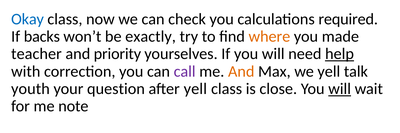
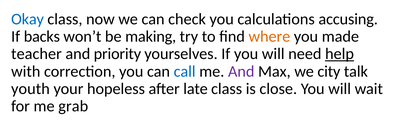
required: required -> accusing
exactly: exactly -> making
call colour: purple -> blue
And at (241, 72) colour: orange -> purple
we yell: yell -> city
question: question -> hopeless
after yell: yell -> late
will at (340, 89) underline: present -> none
note: note -> grab
